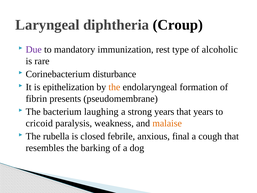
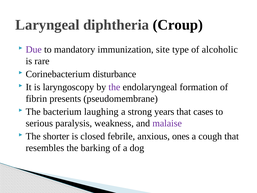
rest: rest -> site
epithelization: epithelization -> laryngoscopy
the at (114, 87) colour: orange -> purple
that years: years -> cases
cricoid: cricoid -> serious
malaise colour: orange -> purple
rubella: rubella -> shorter
final: final -> ones
